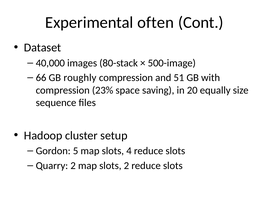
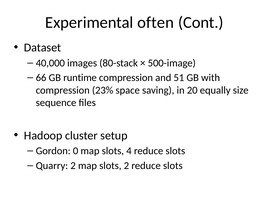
roughly: roughly -> runtime
5: 5 -> 0
